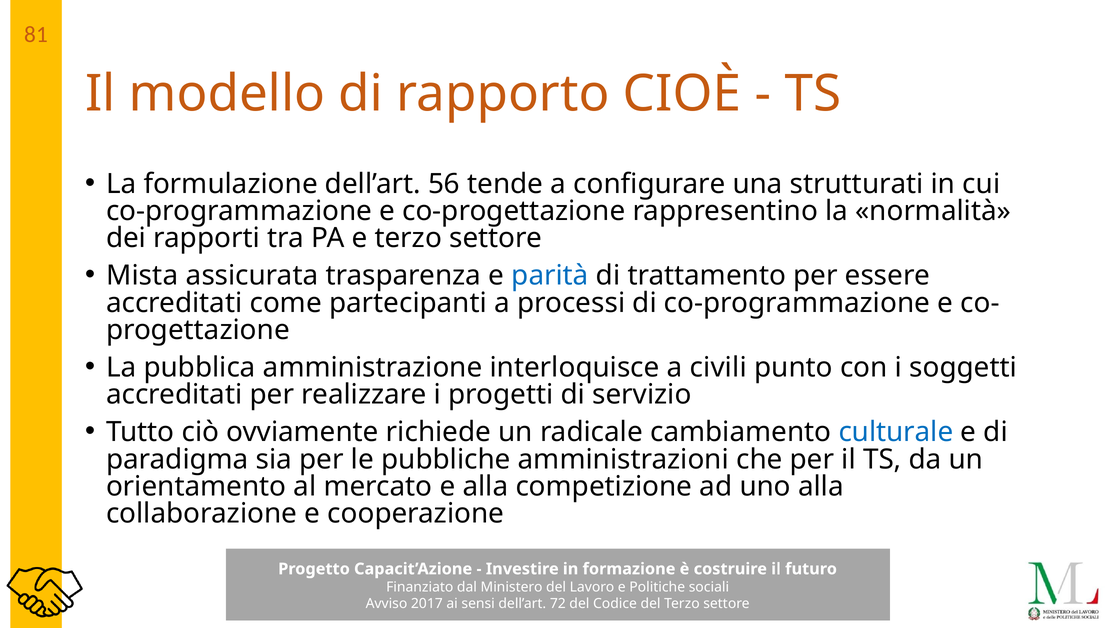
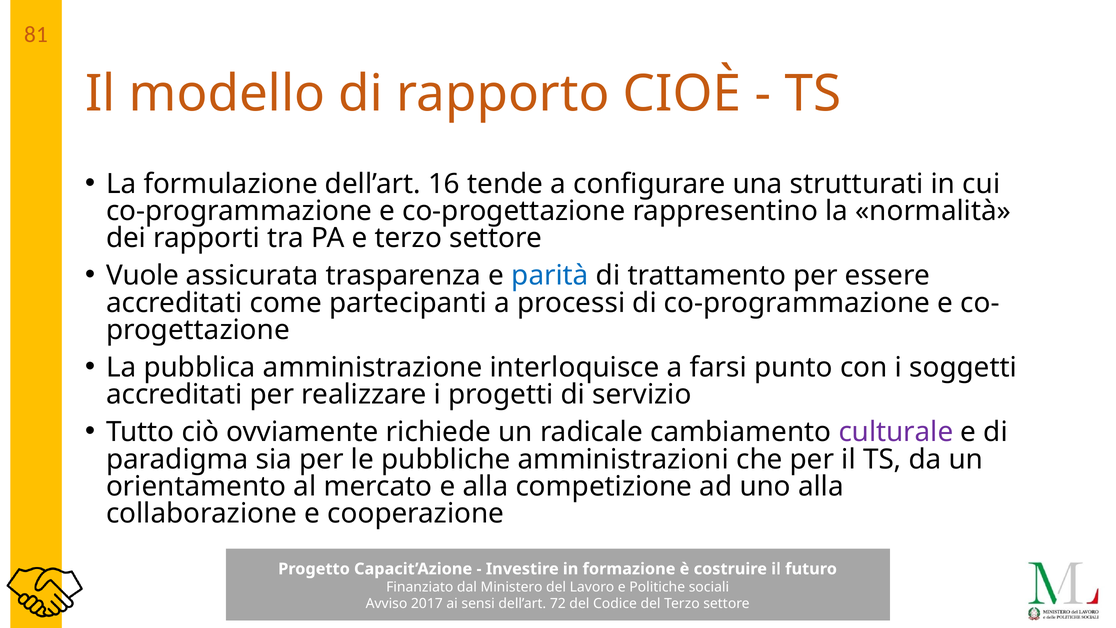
56: 56 -> 16
Mista: Mista -> Vuole
civili: civili -> farsi
culturale colour: blue -> purple
